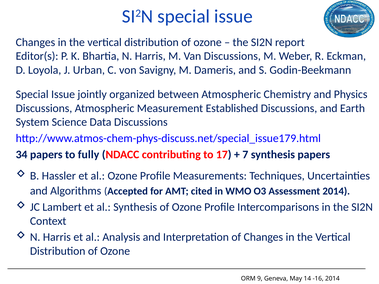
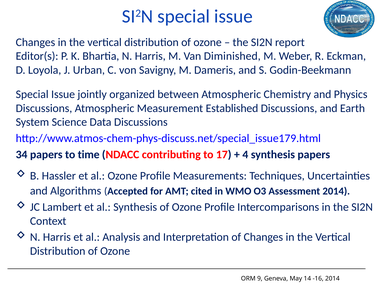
Van Discussions: Discussions -> Diminished
fully: fully -> time
7: 7 -> 4
